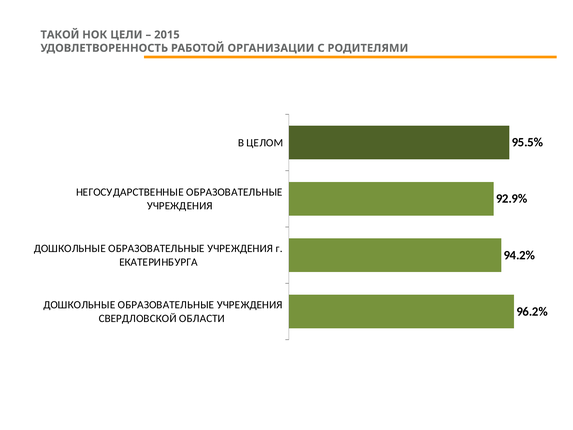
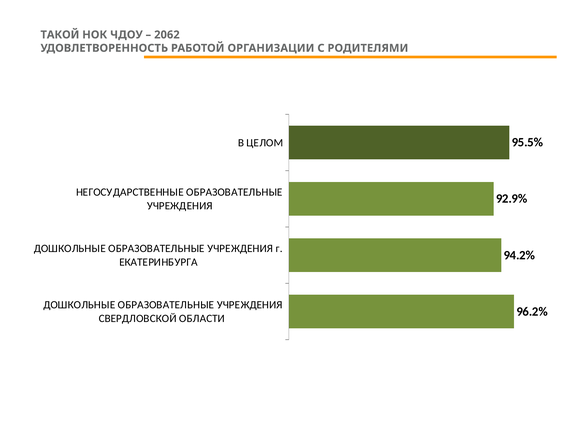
ЦЕЛИ: ЦЕЛИ -> ЧДОУ
2015: 2015 -> 2062
